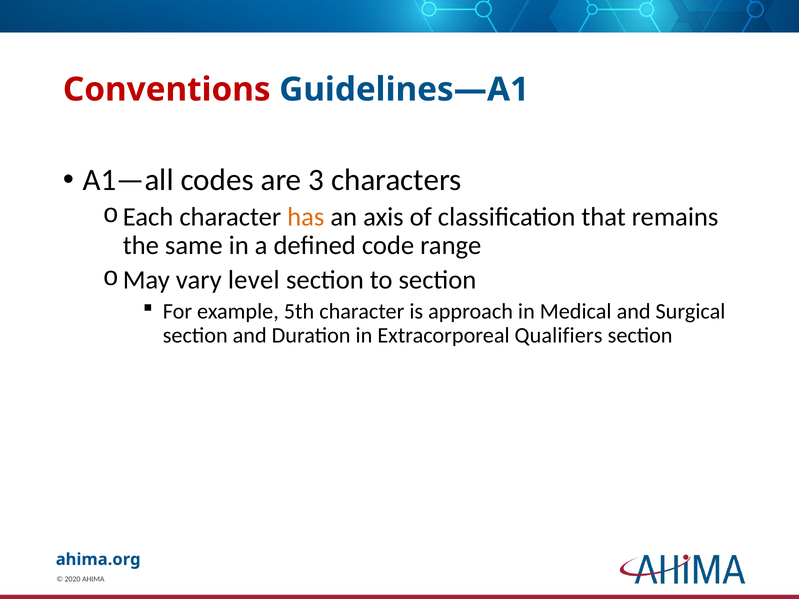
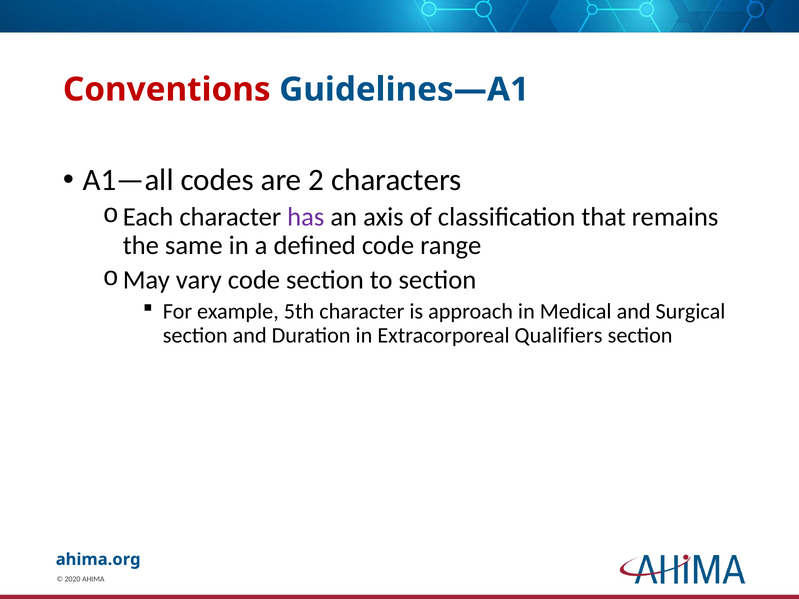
3: 3 -> 2
has colour: orange -> purple
vary level: level -> code
